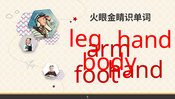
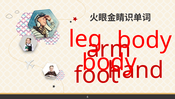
hand at (145, 40): hand -> body
